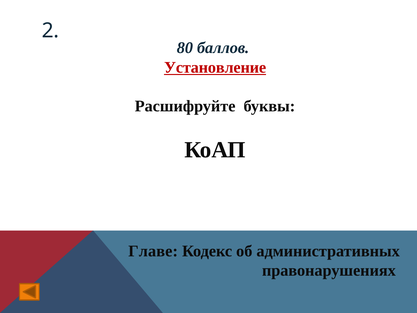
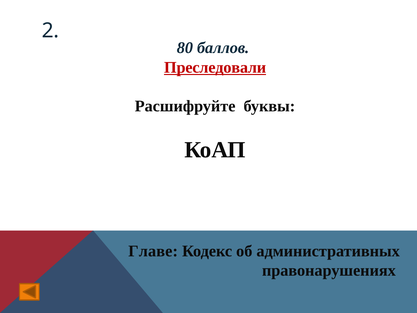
Установление: Установление -> Преследовали
